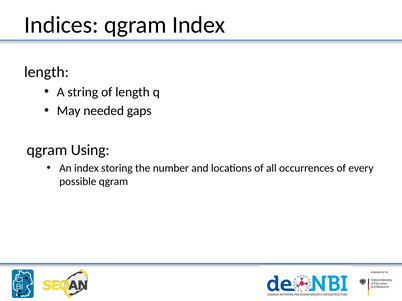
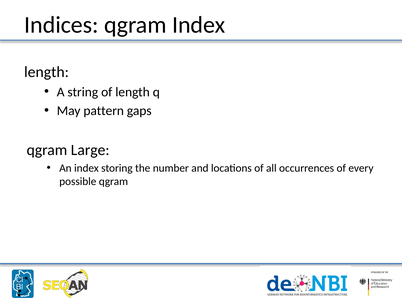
needed: needed -> pattern
Using: Using -> Large
